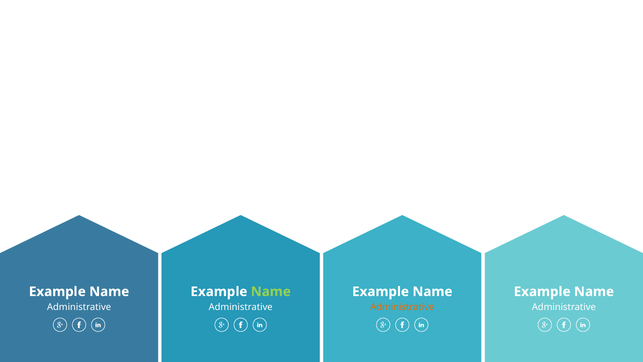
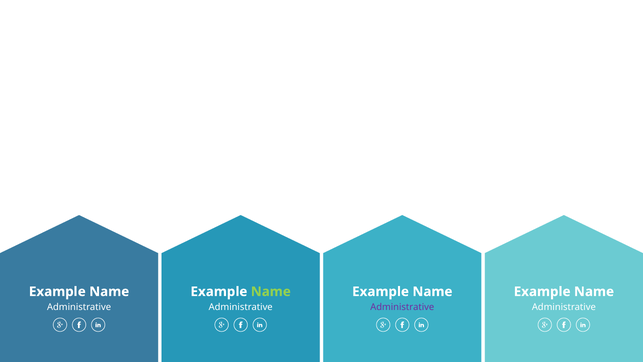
Administrative at (402, 307) colour: orange -> purple
